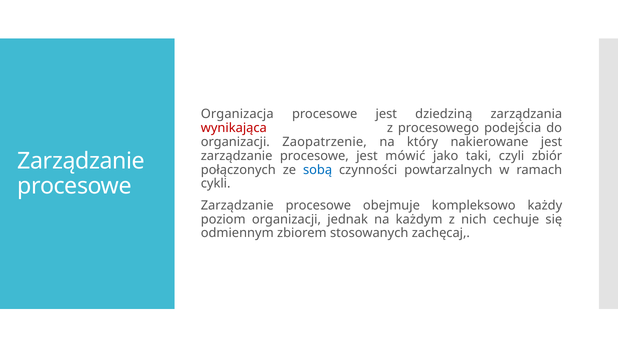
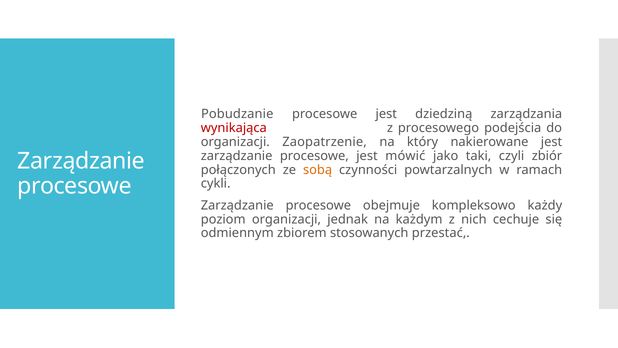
Organizacja: Organizacja -> Pobudzanie
sobą colour: blue -> orange
zachęcaj: zachęcaj -> przestać
